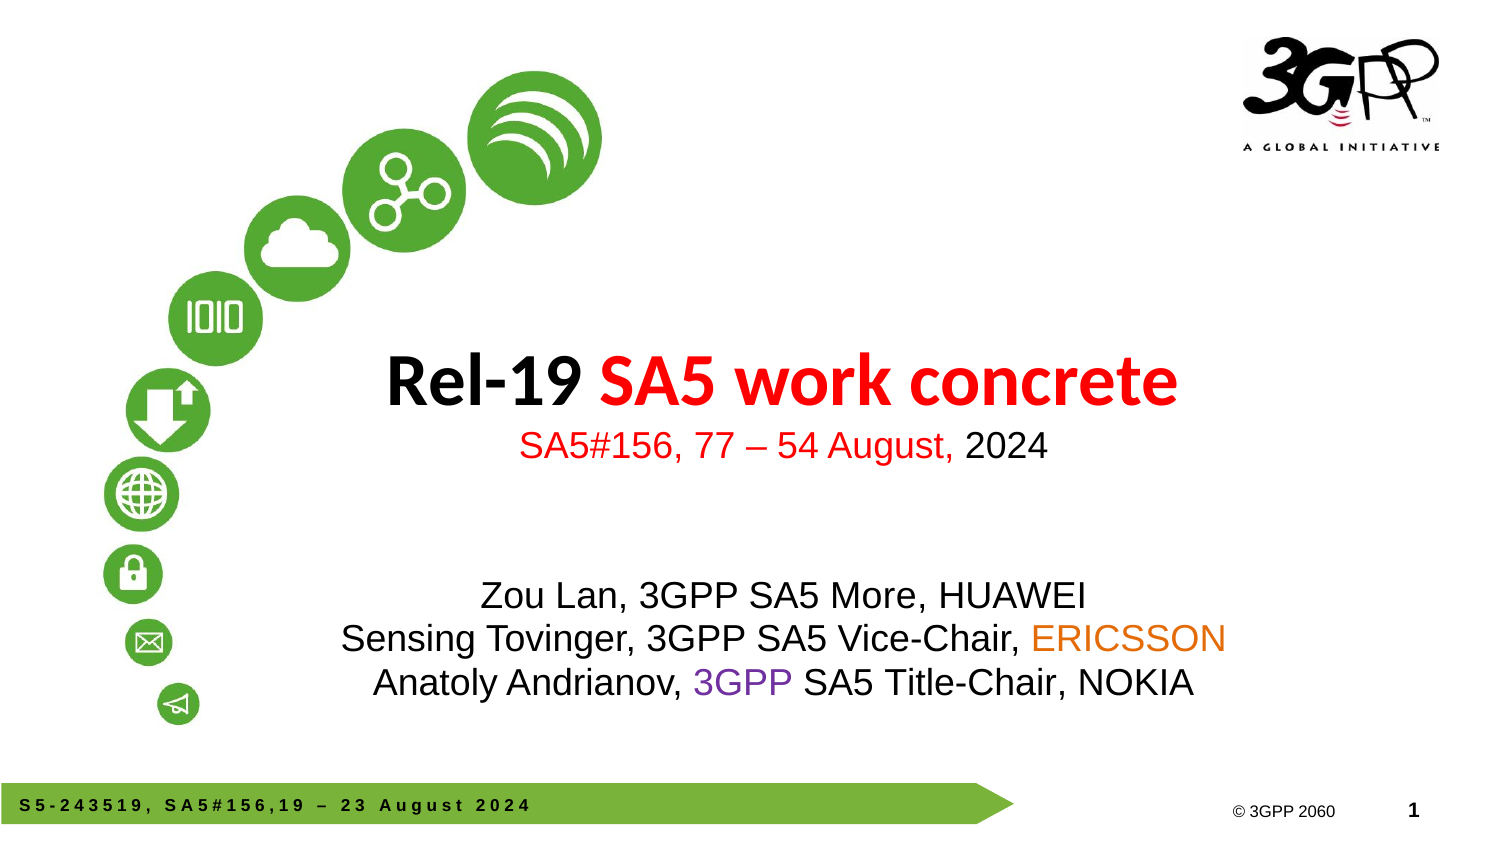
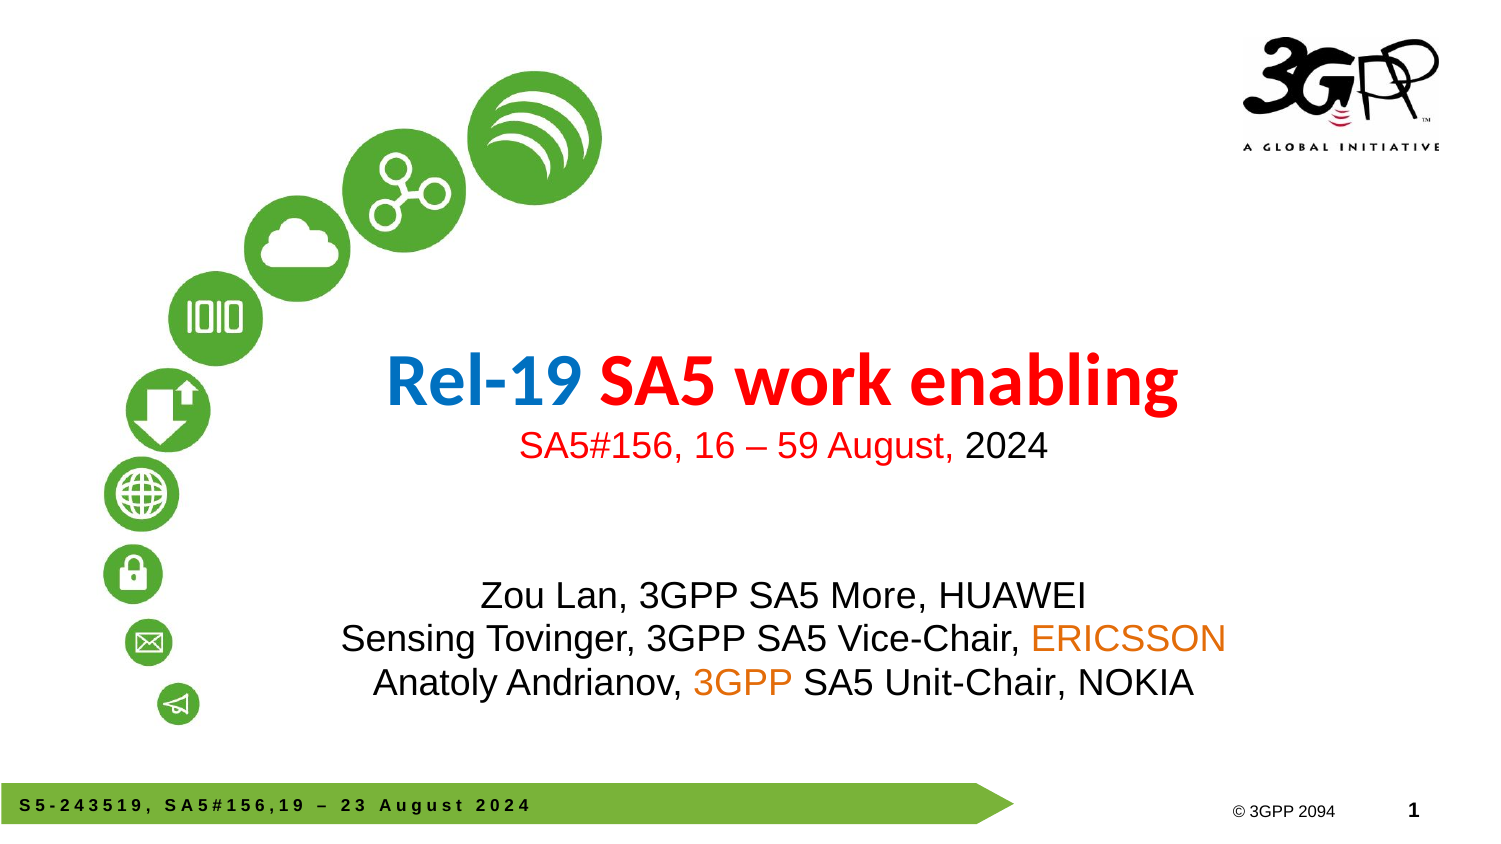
Rel-19 colour: black -> blue
concrete: concrete -> enabling
77: 77 -> 16
54: 54 -> 59
3GPP at (743, 683) colour: purple -> orange
Title-Chair: Title-Chair -> Unit-Chair
2060: 2060 -> 2094
